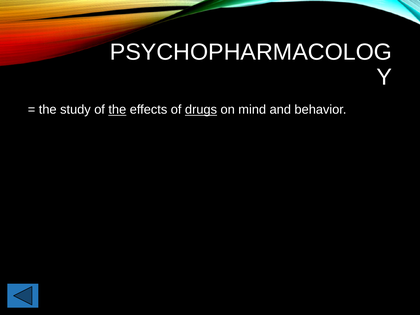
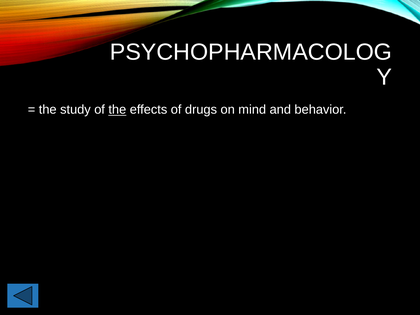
drugs underline: present -> none
